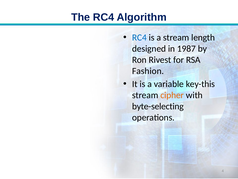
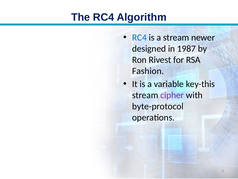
length: length -> newer
cipher colour: orange -> purple
byte-selecting: byte-selecting -> byte-protocol
